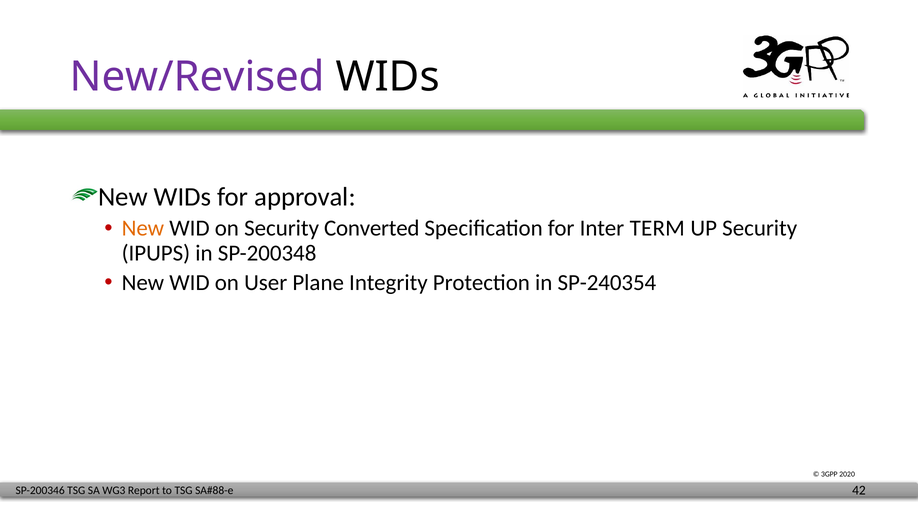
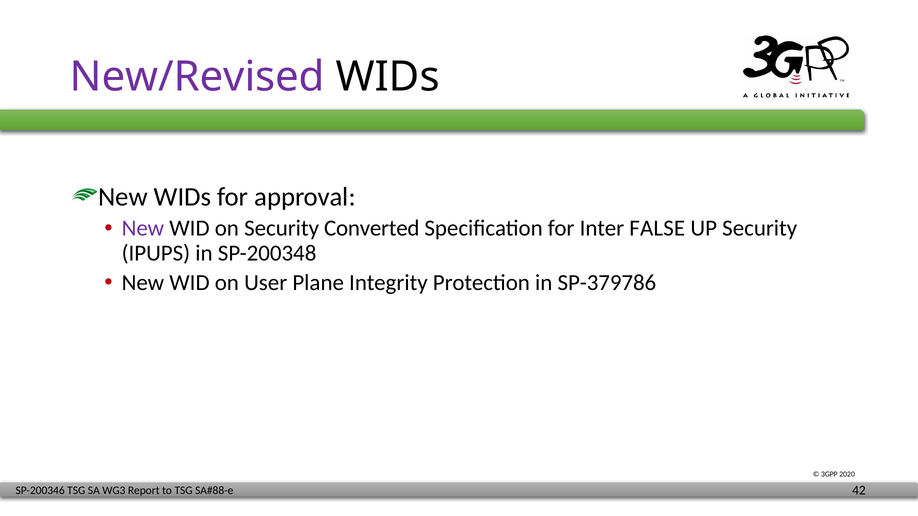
New at (143, 229) colour: orange -> purple
TERM: TERM -> FALSE
SP-240354: SP-240354 -> SP-379786
